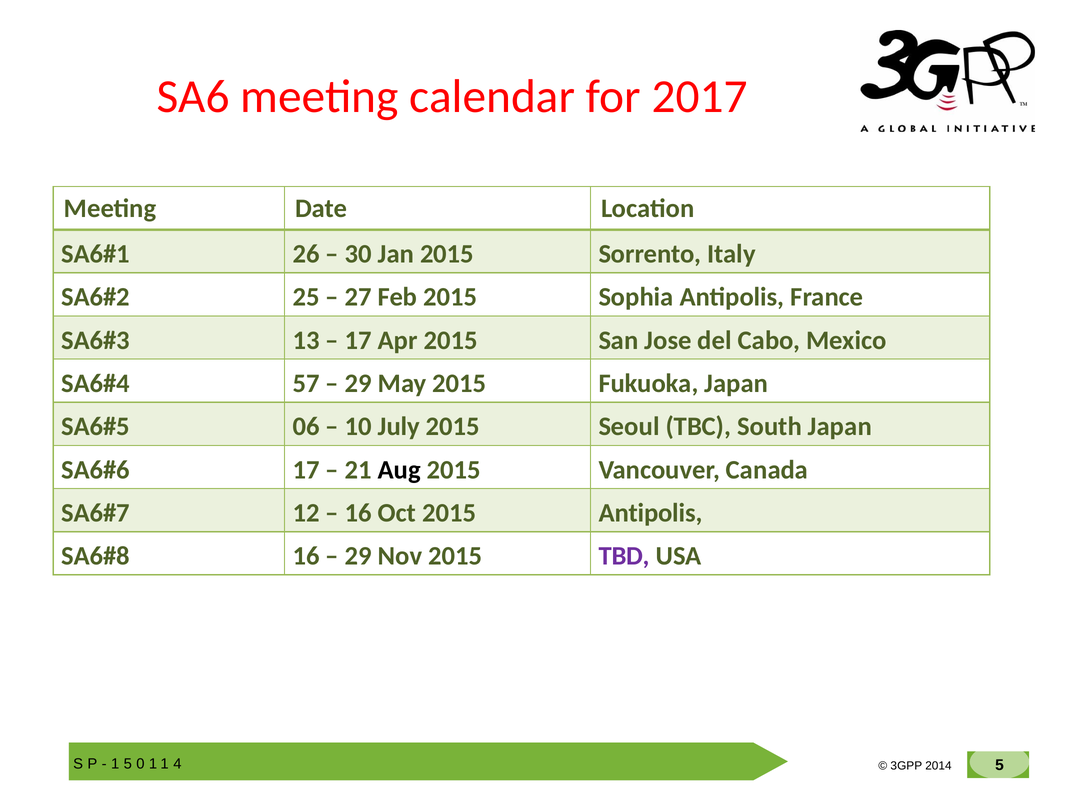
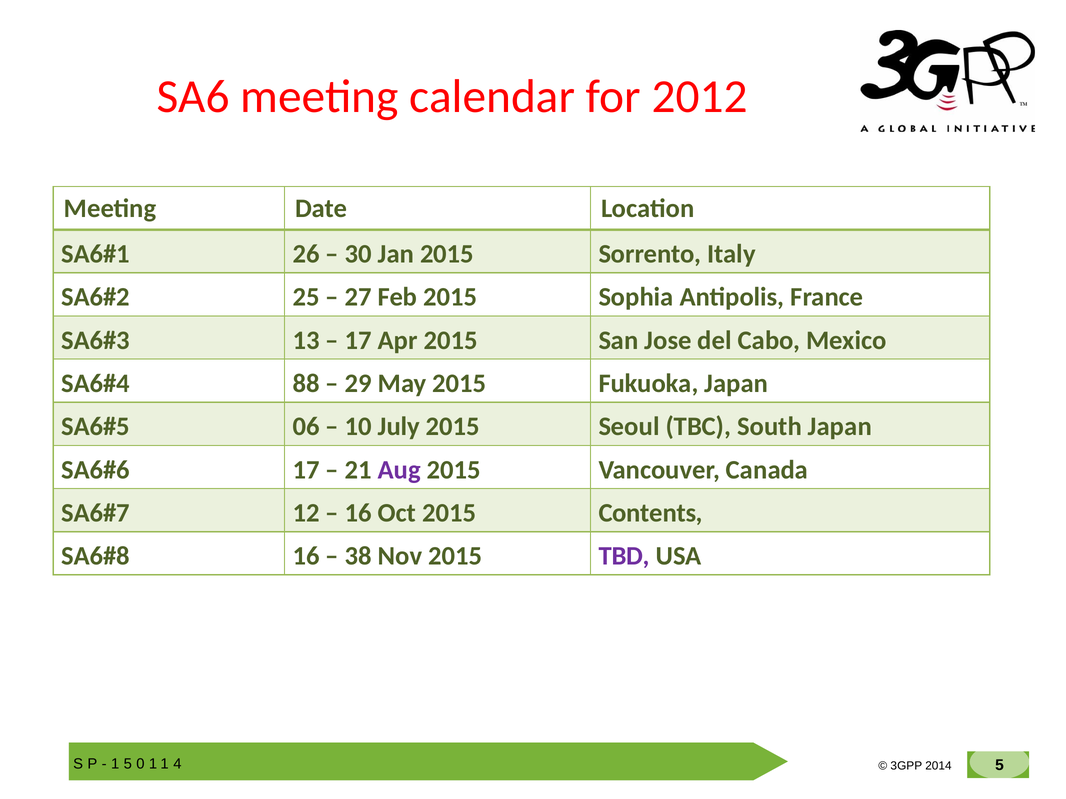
for 2017: 2017 -> 2012
57: 57 -> 88
Aug colour: black -> purple
2015 Antipolis: Antipolis -> Contents
29 at (358, 556): 29 -> 38
